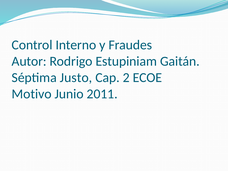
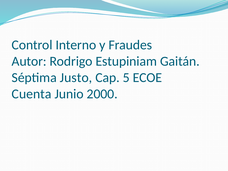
2: 2 -> 5
Motivo: Motivo -> Cuenta
2011: 2011 -> 2000
